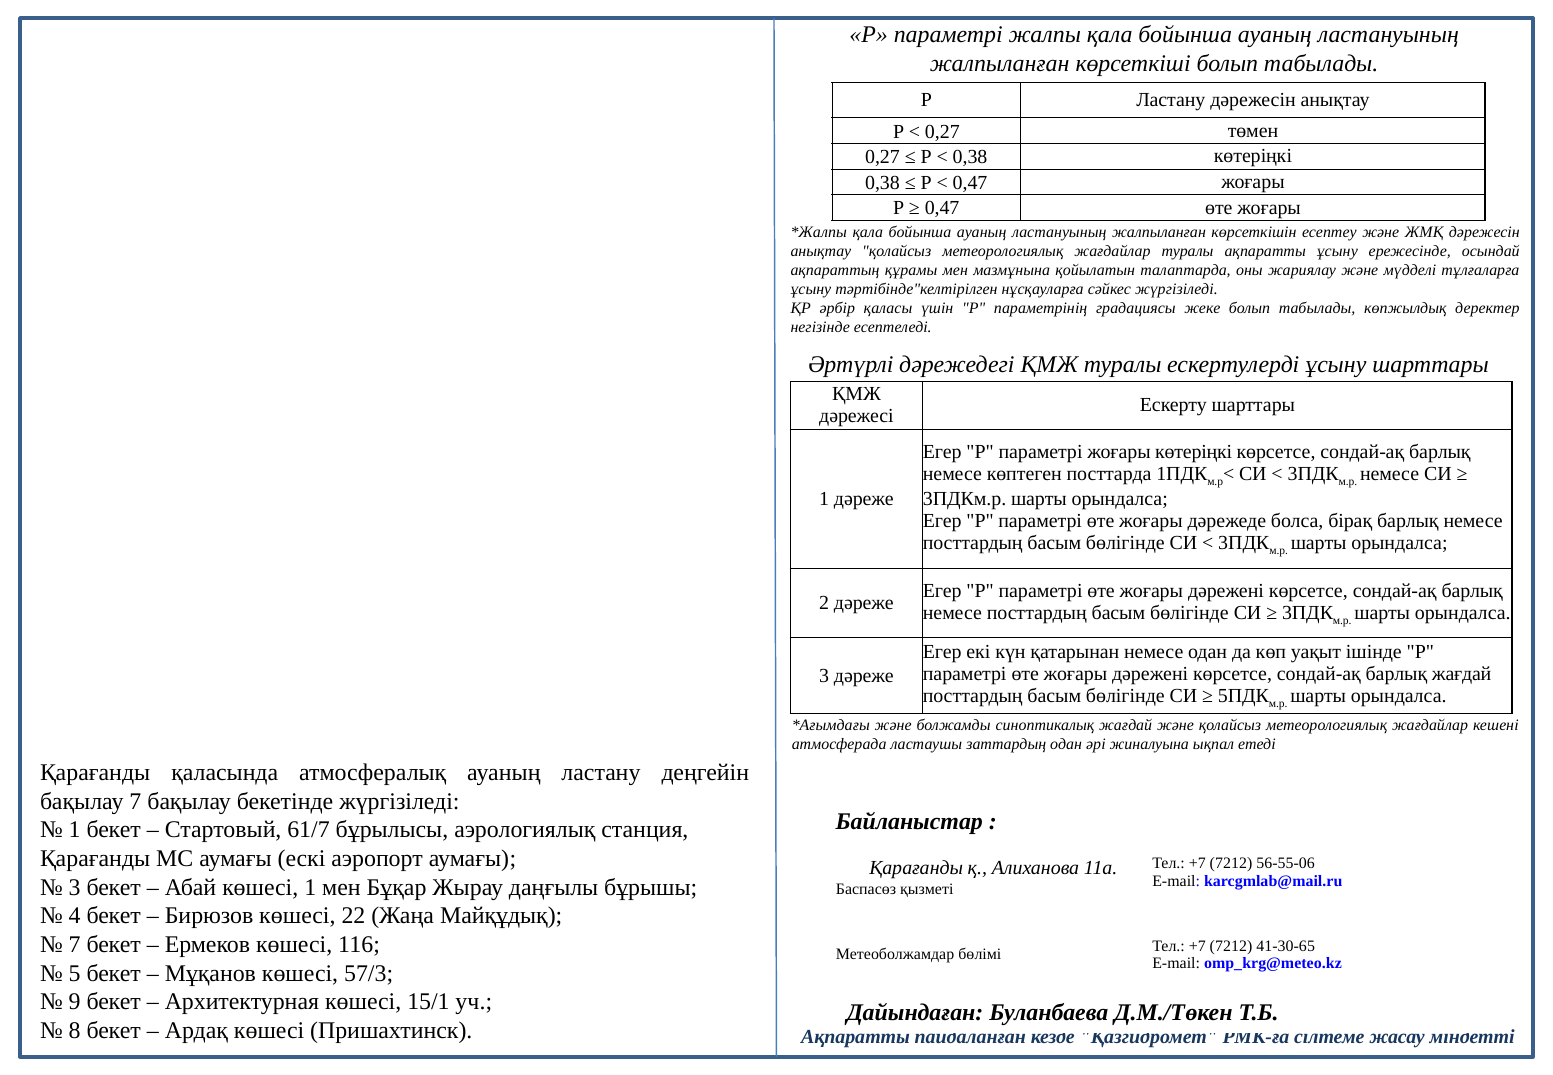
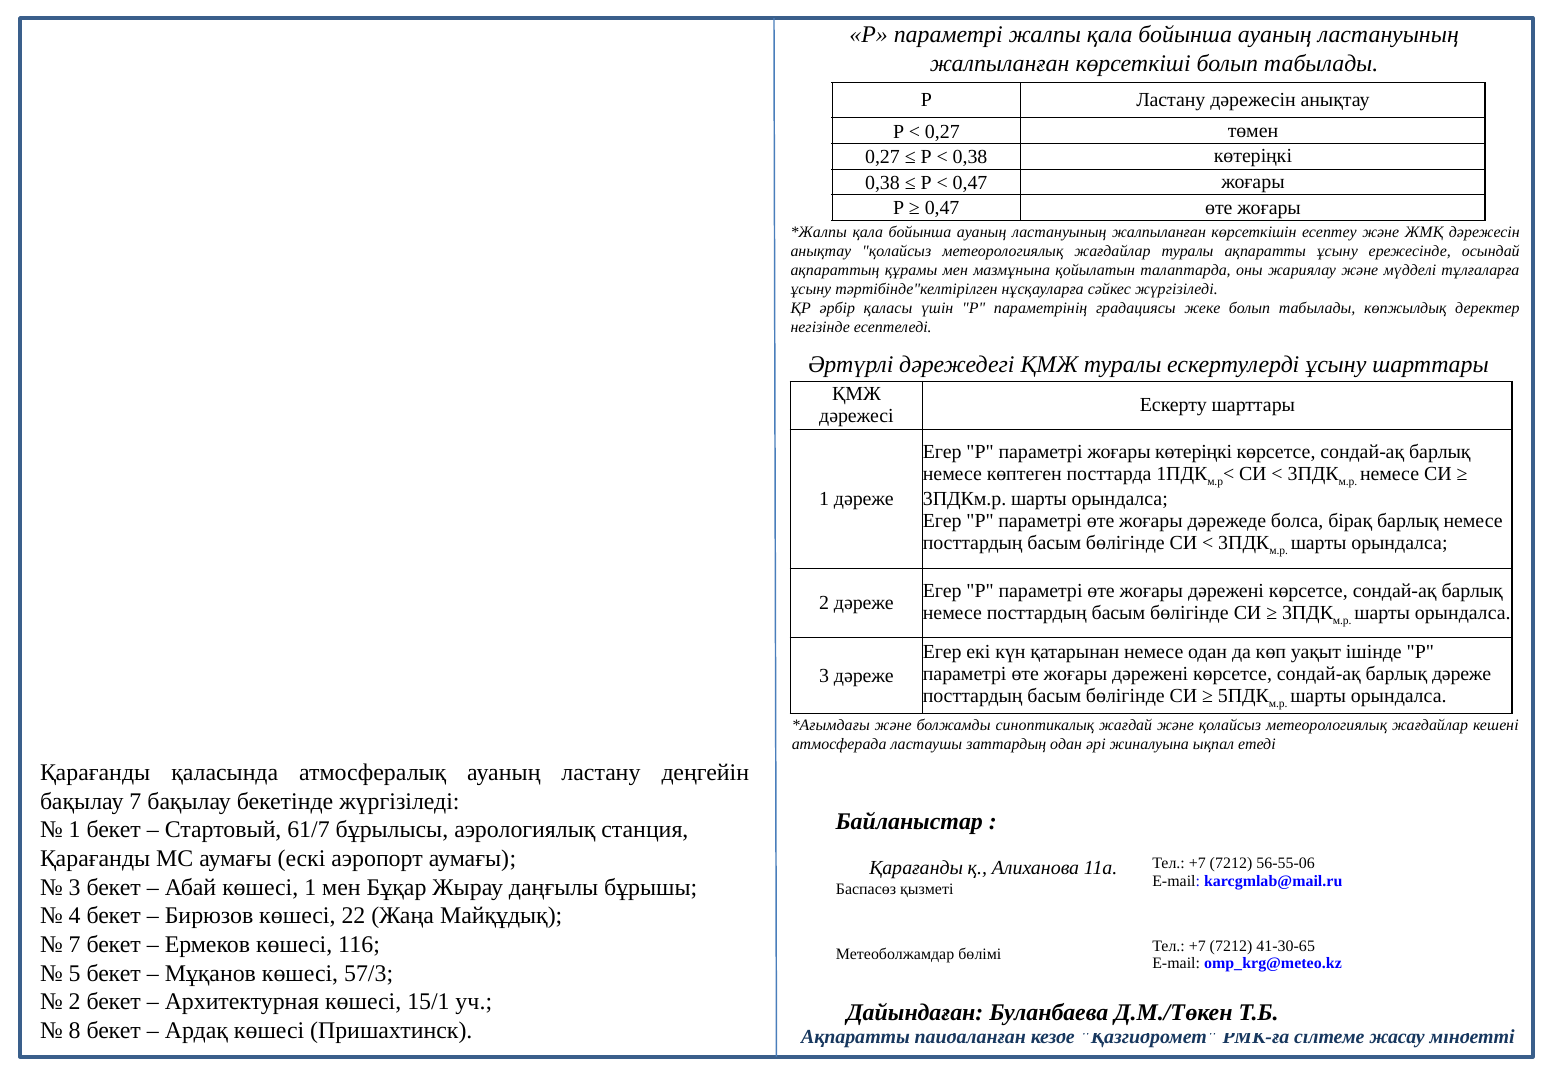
барлық жағдай: жағдай -> дәреже
9 at (75, 1002): 9 -> 2
